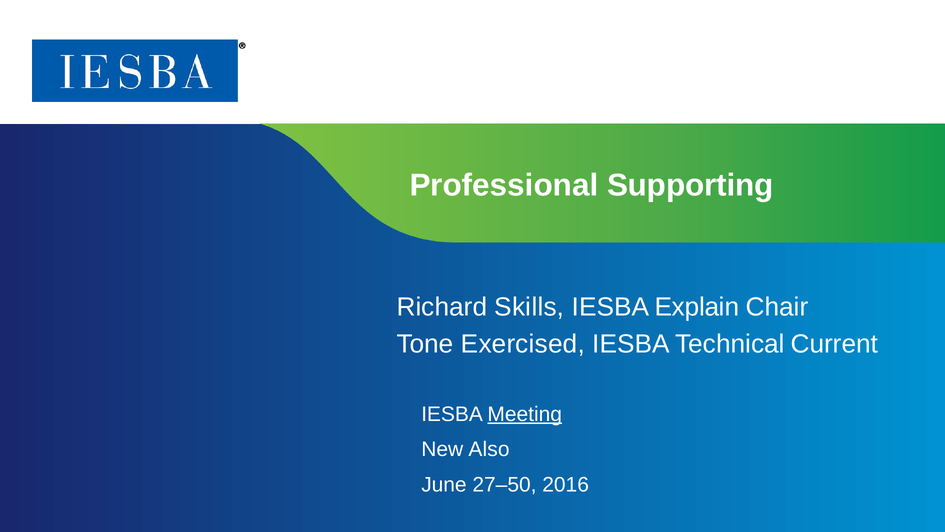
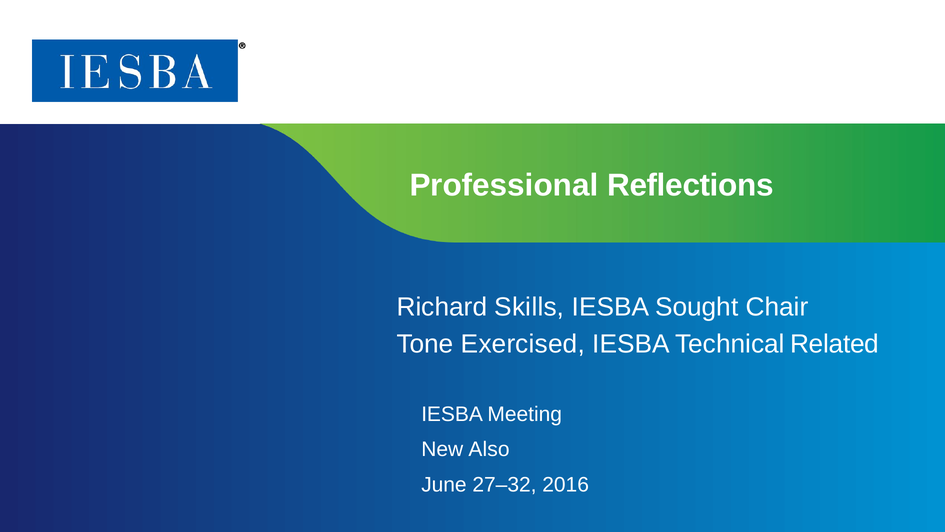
Supporting: Supporting -> Reflections
Explain: Explain -> Sought
Current: Current -> Related
Meeting underline: present -> none
27–50: 27–50 -> 27–32
